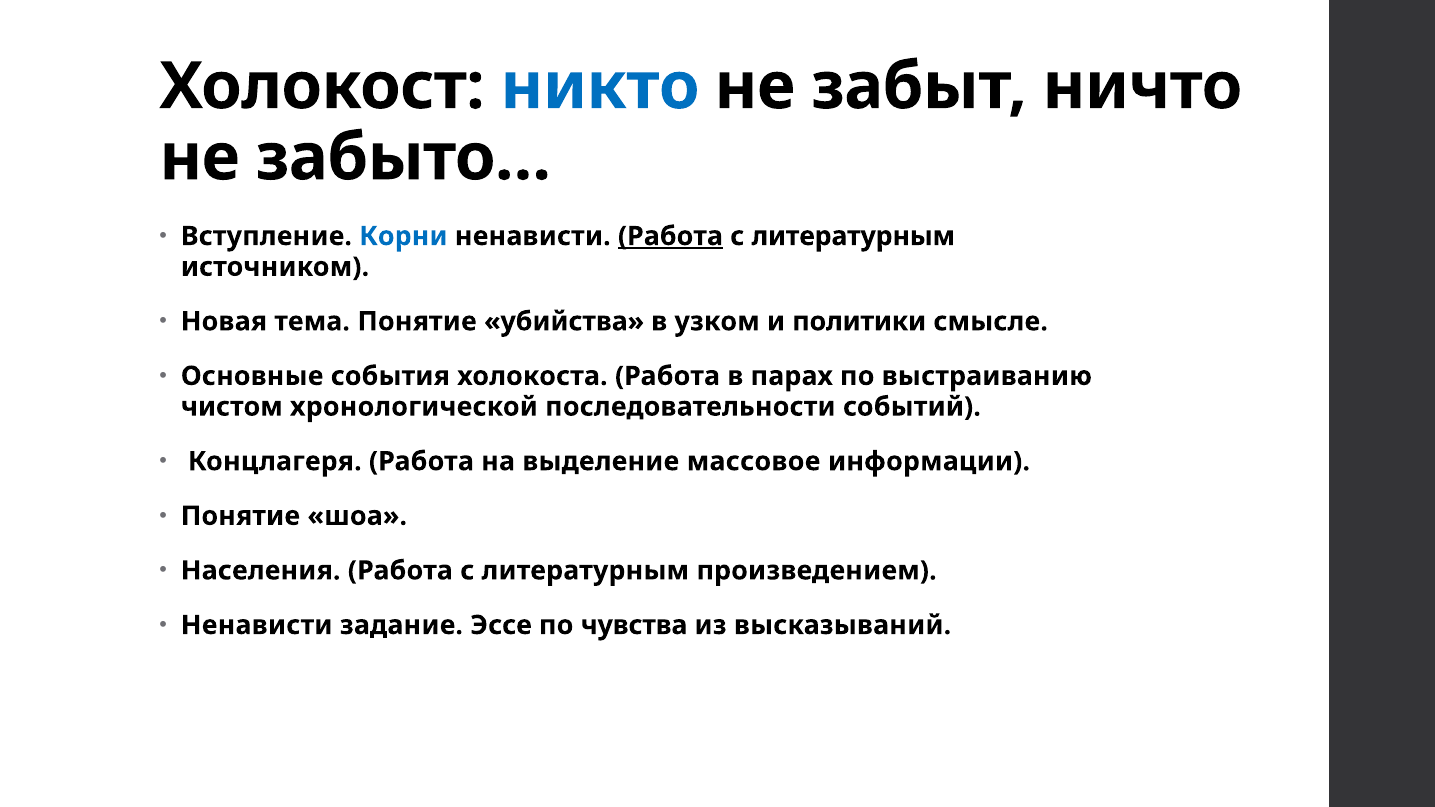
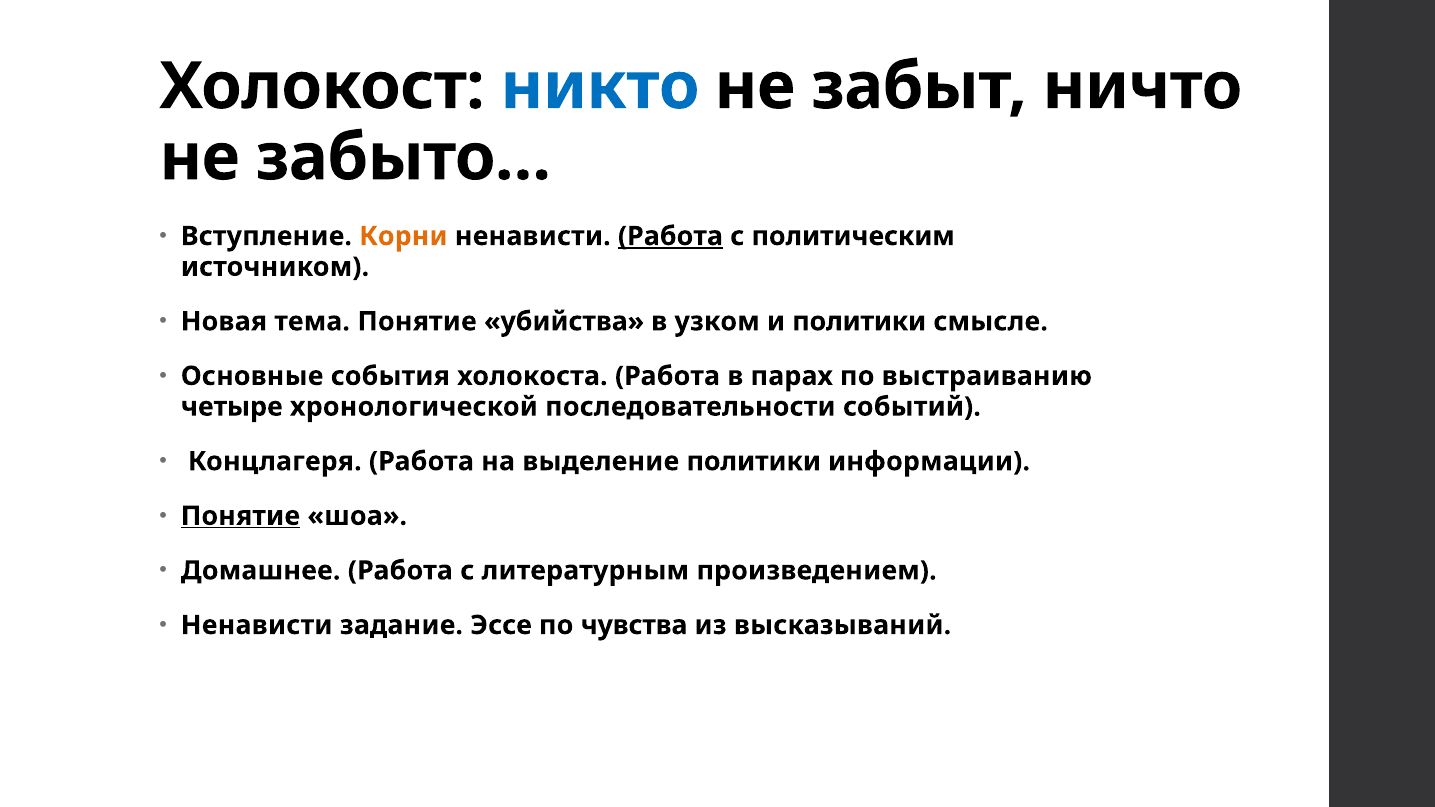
Корни colour: blue -> orange
литературным at (853, 236): литературным -> политическим
чистом: чистом -> четыре
выделение массовое: массовое -> политики
Понятие at (240, 516) underline: none -> present
Населения: Населения -> Домашнее
